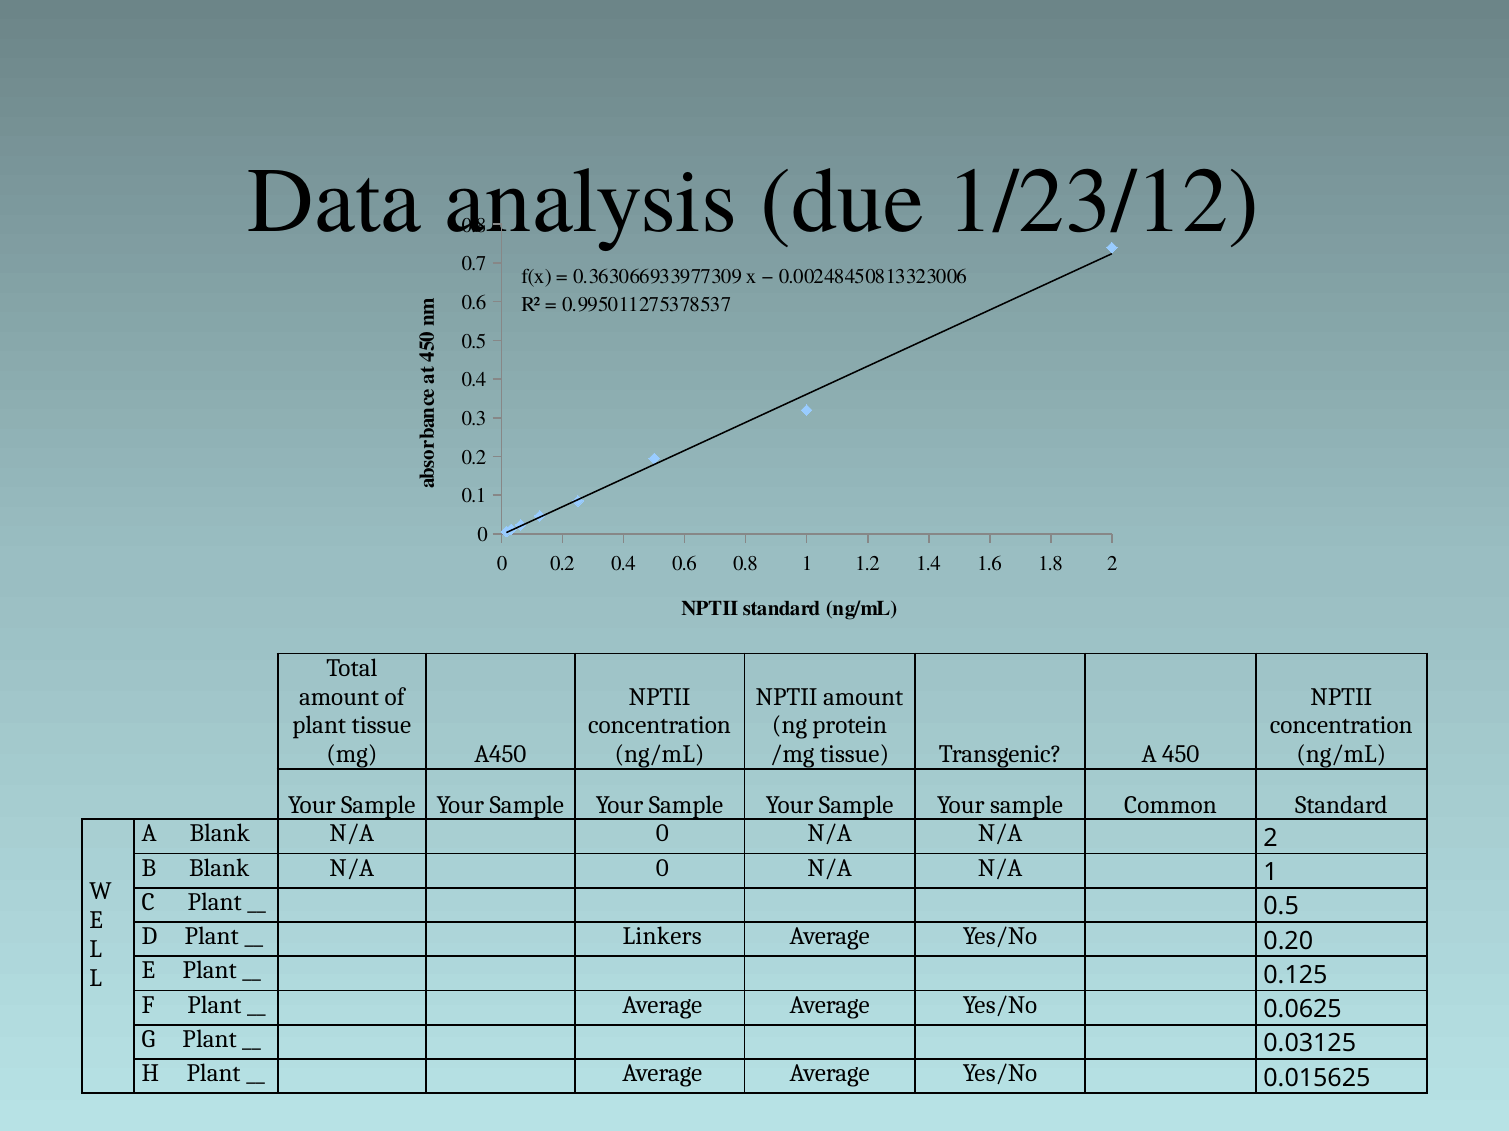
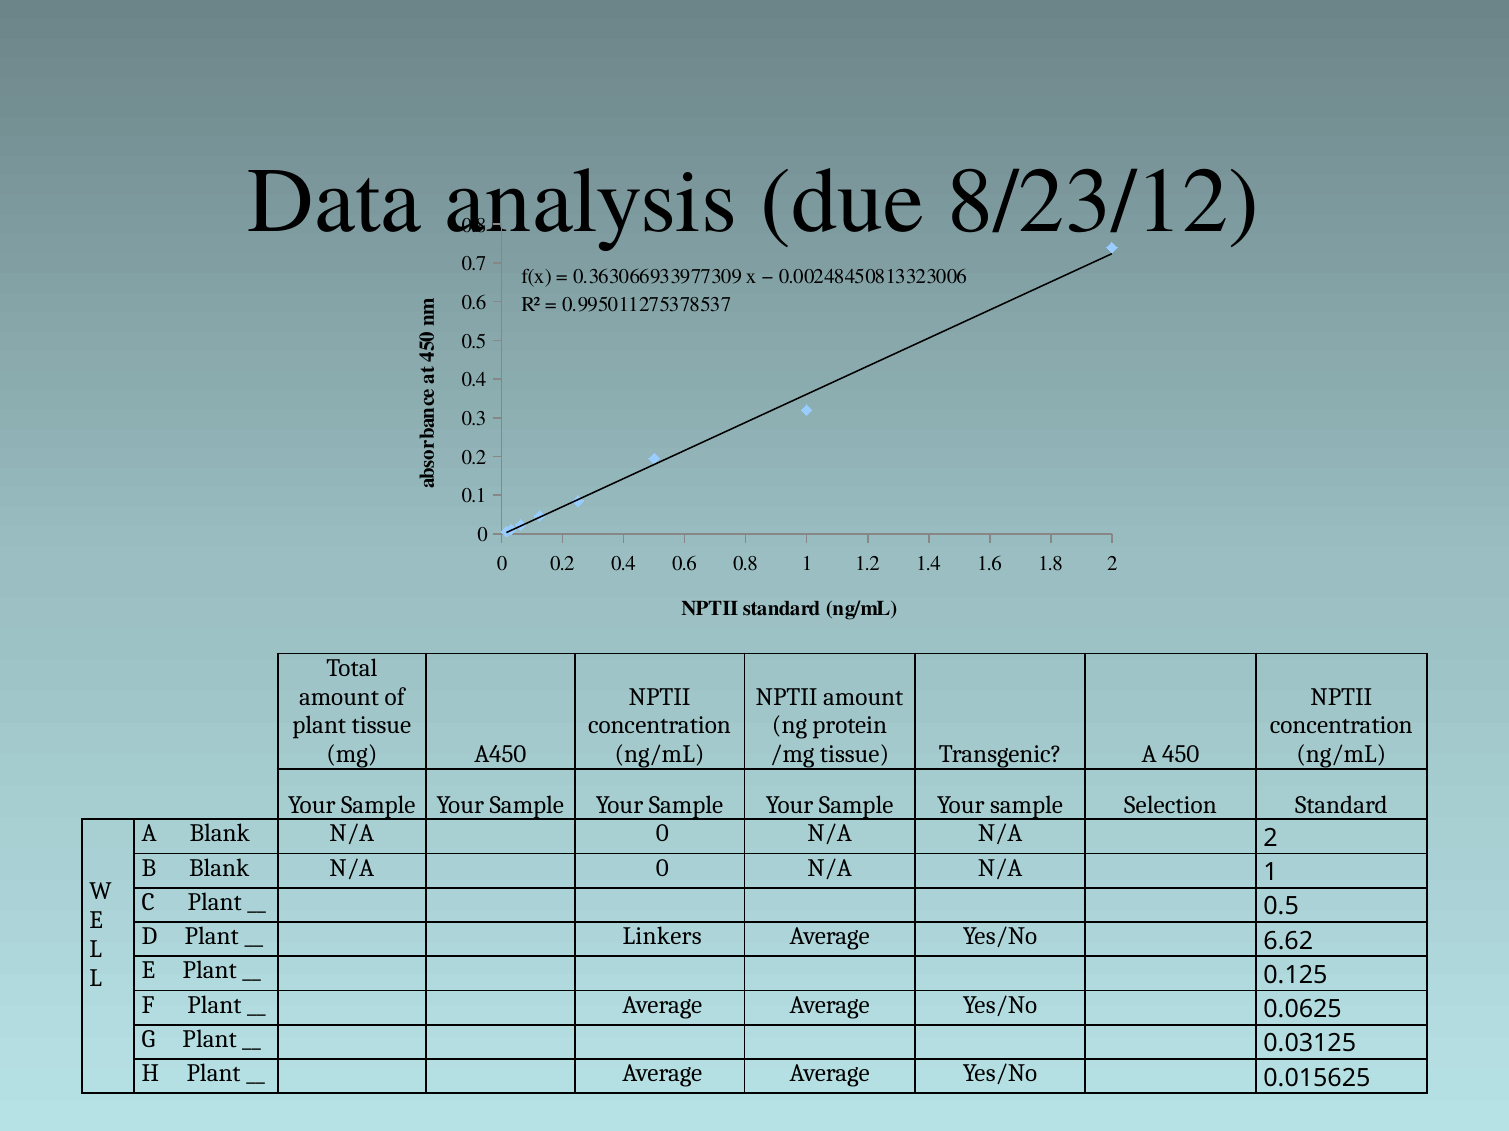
1/23/12: 1/23/12 -> 8/23/12
Common: Common -> Selection
0.20: 0.20 -> 6.62
